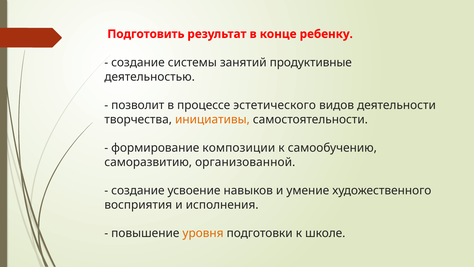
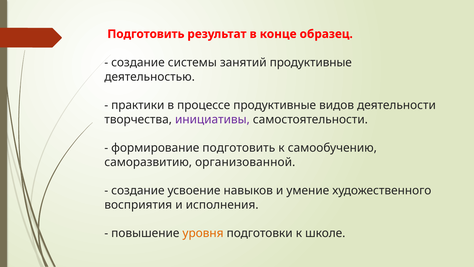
ребенку: ребенку -> образец
позволит: позволит -> практики
процессе эстетического: эстетического -> продуктивные
инициативы colour: orange -> purple
формирование композиции: композиции -> подготовить
